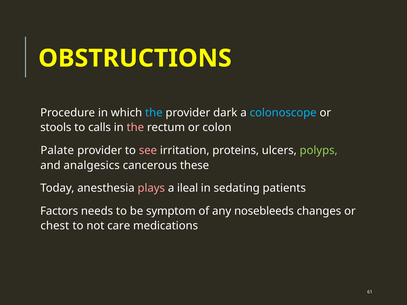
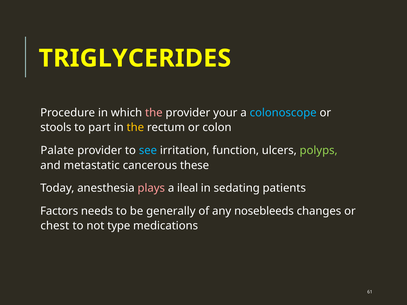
OBSTRUCTIONS: OBSTRUCTIONS -> TRIGLYCERIDES
the at (154, 113) colour: light blue -> pink
dark: dark -> your
calls: calls -> part
the at (135, 128) colour: pink -> yellow
see colour: pink -> light blue
proteins: proteins -> function
analgesics: analgesics -> metastatic
symptom: symptom -> generally
care: care -> type
